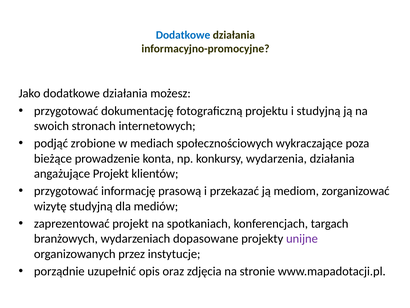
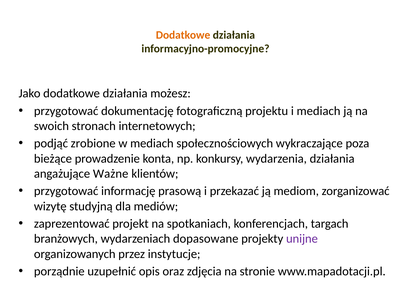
Dodatkowe at (183, 35) colour: blue -> orange
i studyjną: studyjną -> mediach
angażujące Projekt: Projekt -> Ważne
